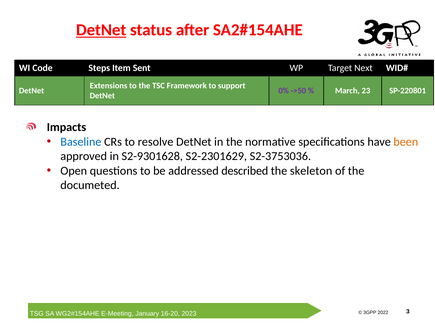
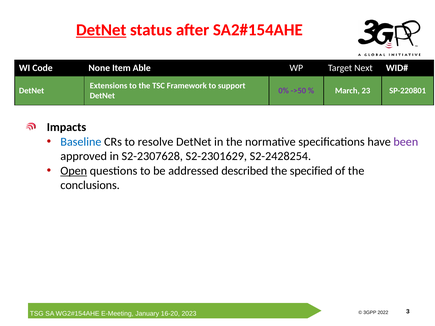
Steps: Steps -> None
Sent: Sent -> Able
been colour: orange -> purple
S2-9301628: S2-9301628 -> S2-2307628
S2-3753036: S2-3753036 -> S2-2428254
Open underline: none -> present
skeleton: skeleton -> specified
documeted: documeted -> conclusions
